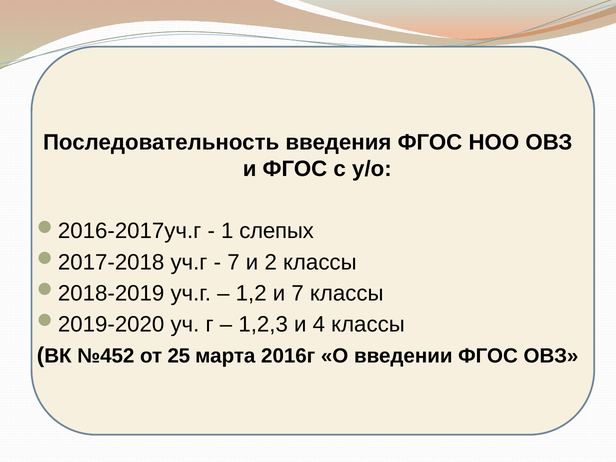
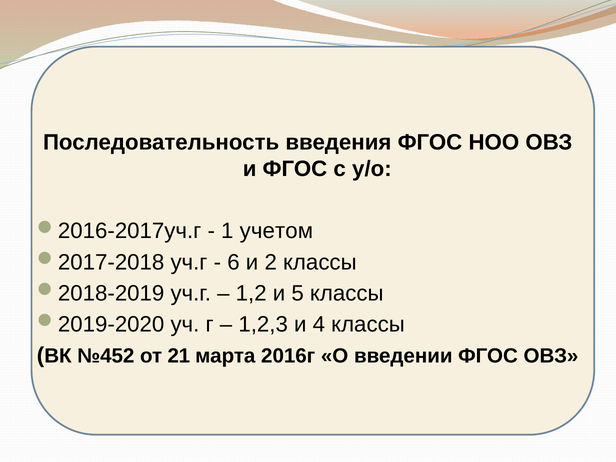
слепых: слепых -> учетом
7 at (233, 262): 7 -> 6
и 7: 7 -> 5
25: 25 -> 21
